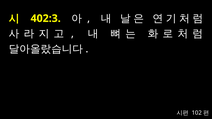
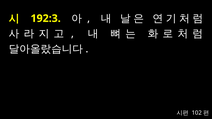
402:3: 402:3 -> 192:3
